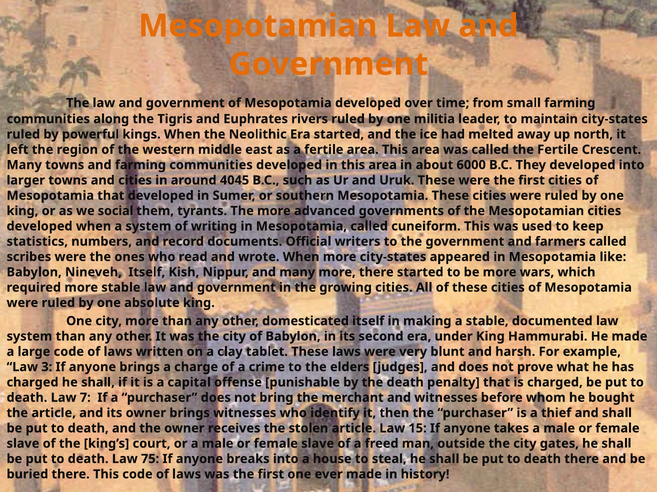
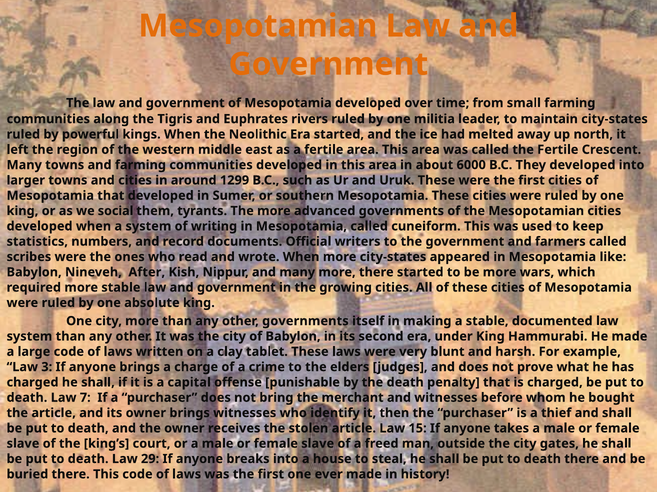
4045: 4045 -> 1299
Nineveh Itself: Itself -> After
other domesticated: domesticated -> governments
75: 75 -> 29
